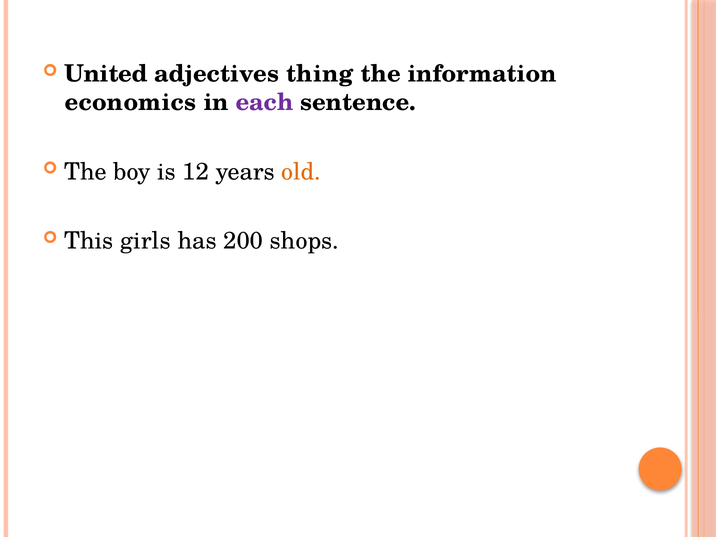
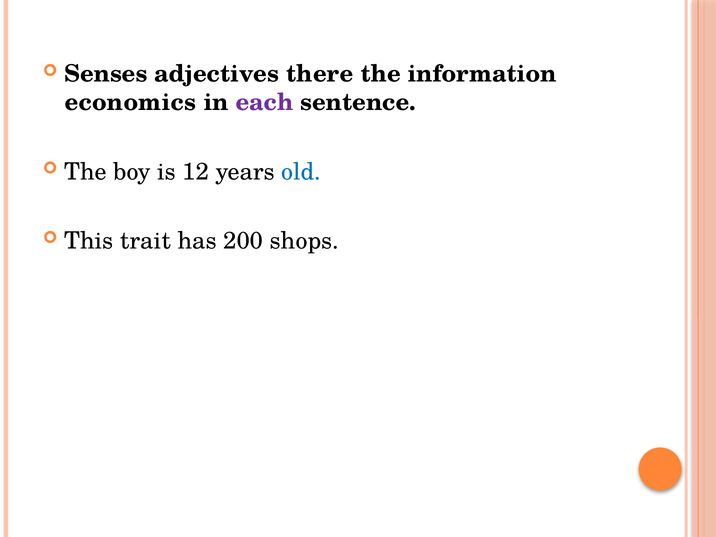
United: United -> Senses
thing: thing -> there
old colour: orange -> blue
girls: girls -> trait
